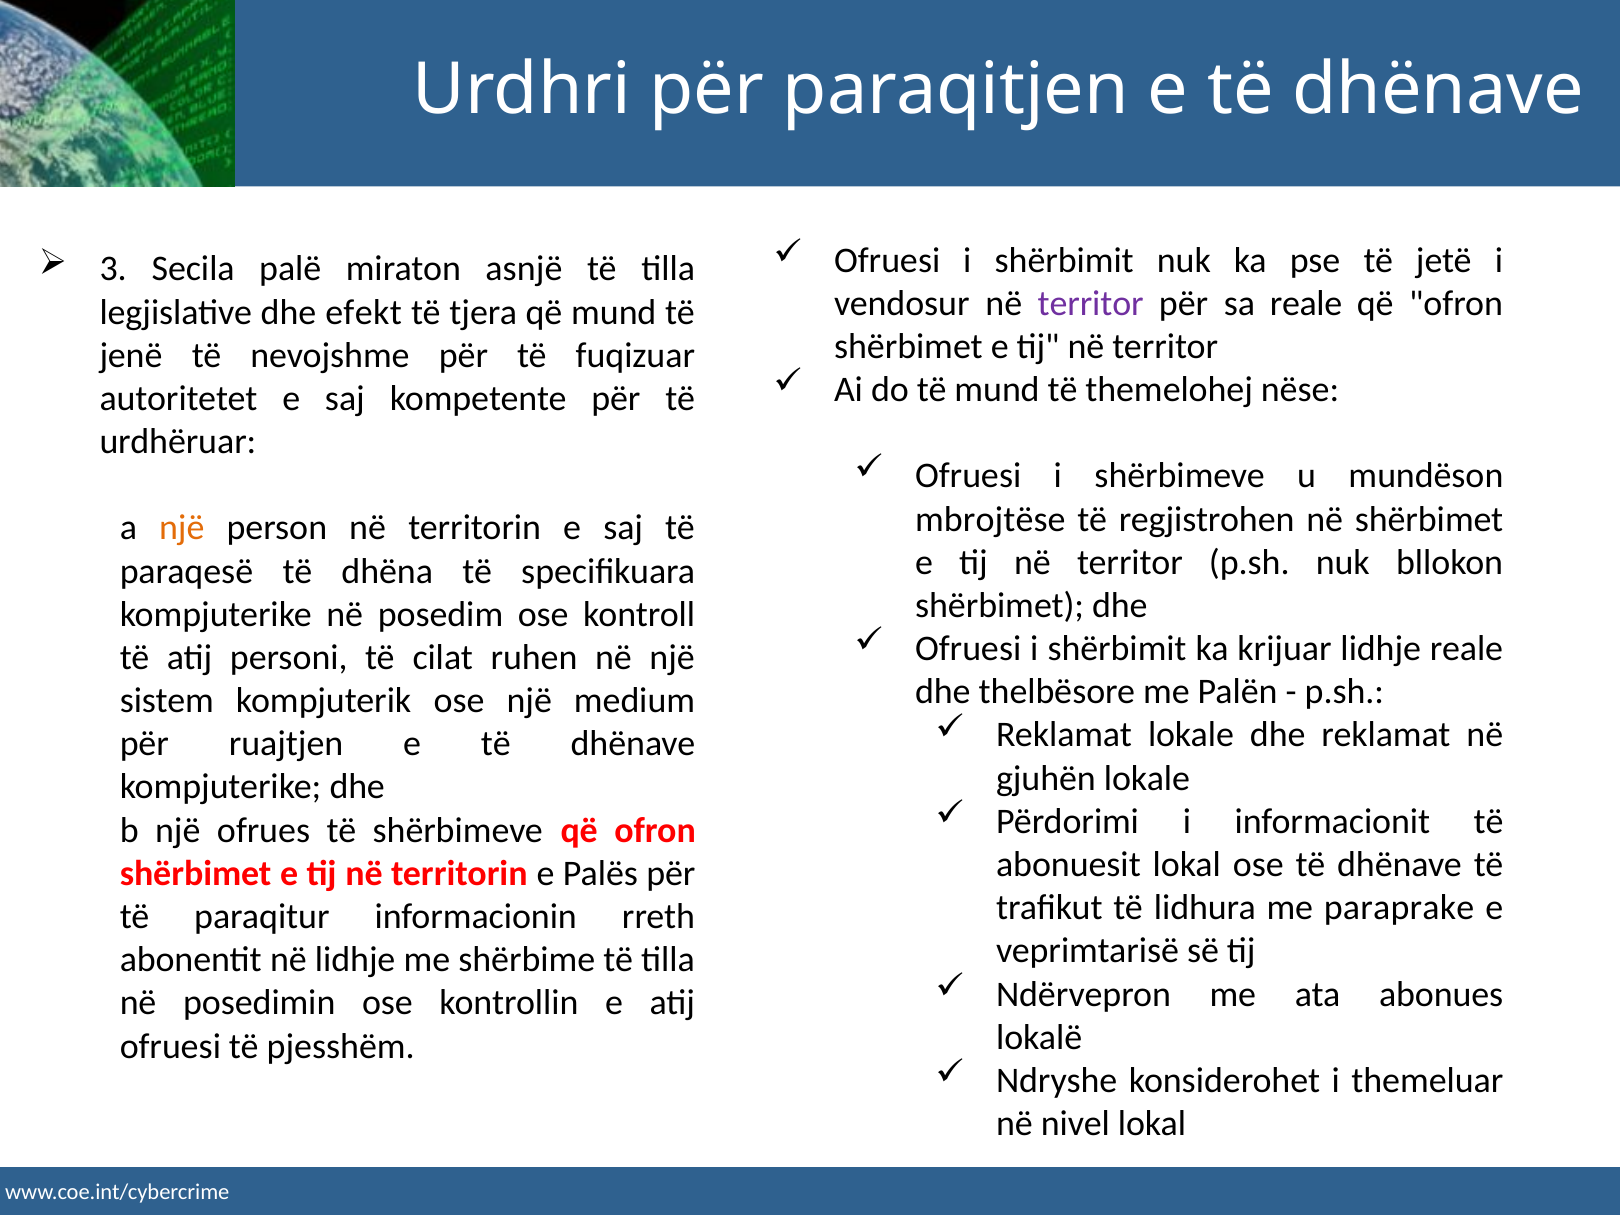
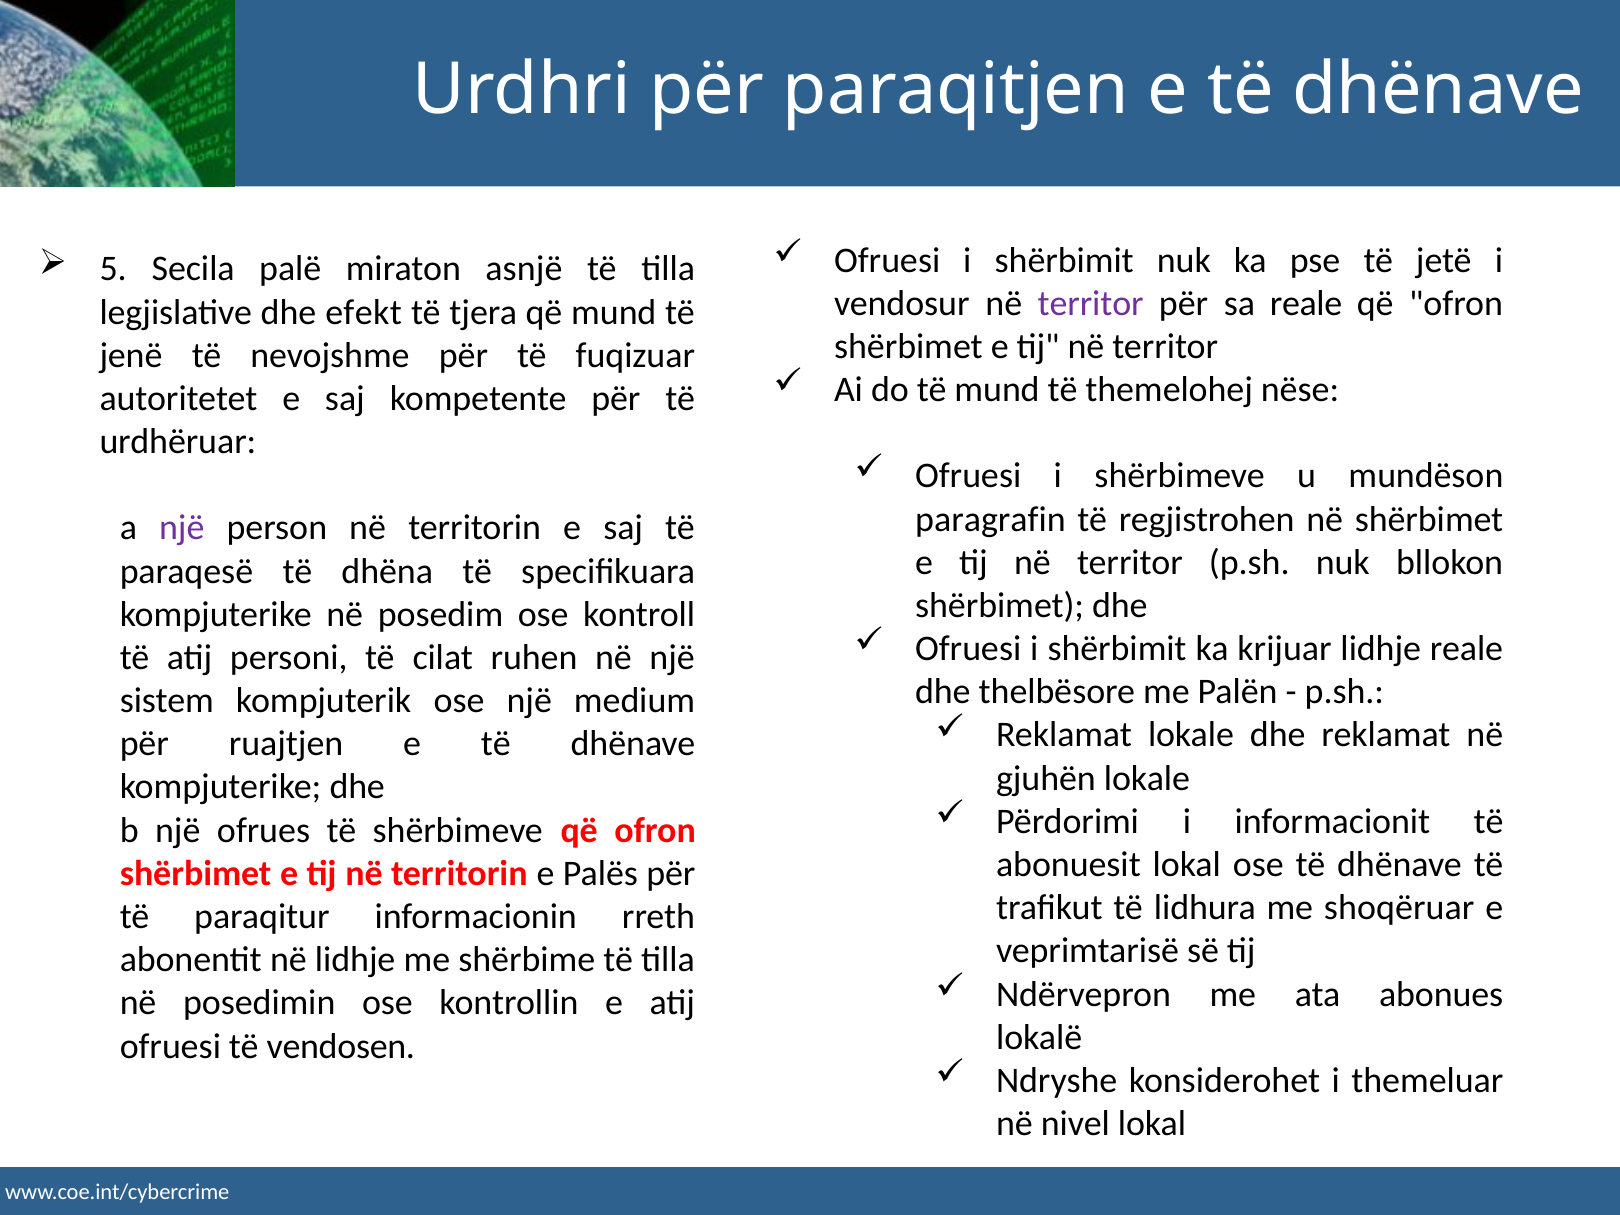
3: 3 -> 5
mbrojtëse: mbrojtëse -> paragrafin
një at (182, 528) colour: orange -> purple
paraprake: paraprake -> shoqëruar
pjesshëm: pjesshëm -> vendosen
